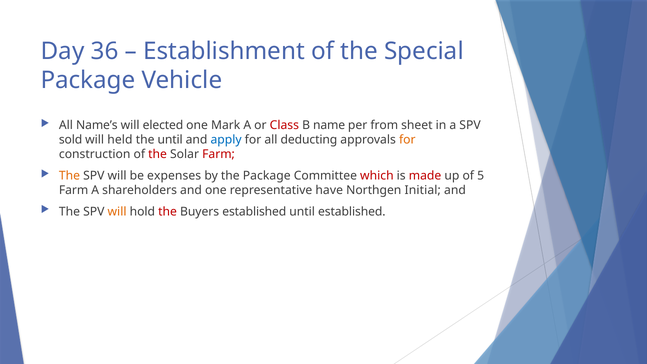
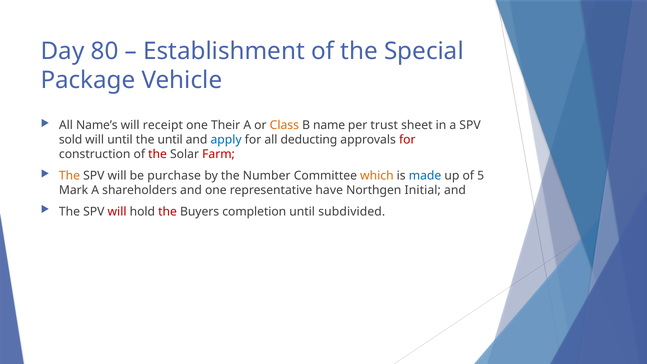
36: 36 -> 80
elected: elected -> receipt
Mark: Mark -> Their
Class colour: red -> orange
from: from -> trust
will held: held -> until
for at (407, 140) colour: orange -> red
expenses: expenses -> purchase
the Package: Package -> Number
which colour: red -> orange
made colour: red -> blue
Farm at (74, 190): Farm -> Mark
will at (117, 211) colour: orange -> red
Buyers established: established -> completion
until established: established -> subdivided
